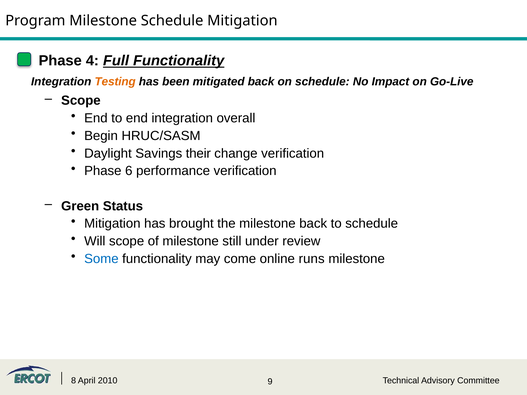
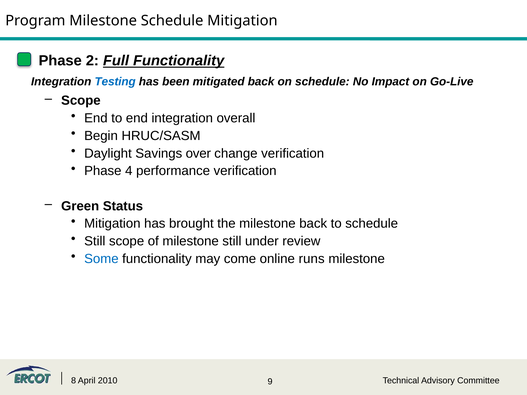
4: 4 -> 2
Testing colour: orange -> blue
their: their -> over
6: 6 -> 4
Will at (95, 241): Will -> Still
